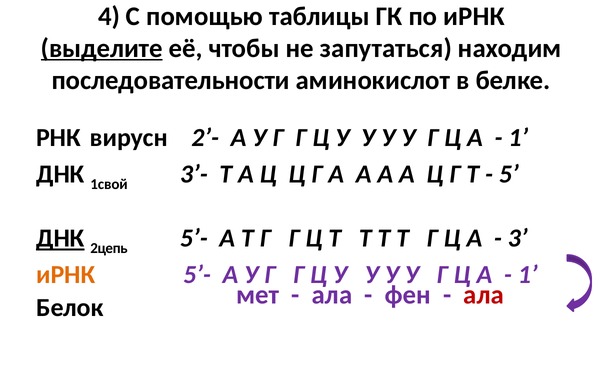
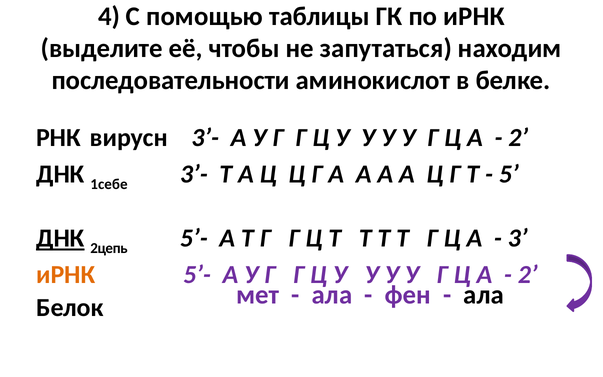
выделите underline: present -> none
вирусн 2’-: 2’- -> 3’-
1 at (518, 138): 1 -> 2
1свой: 1свой -> 1себе
1 at (528, 275): 1 -> 2
ала at (484, 295) colour: red -> black
